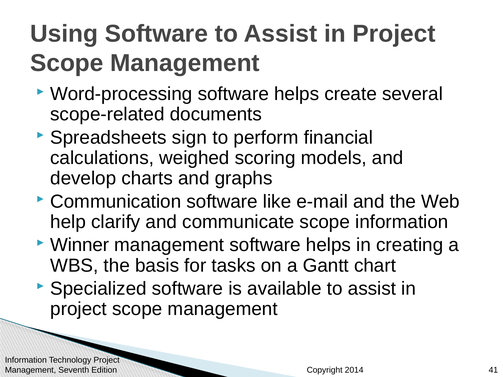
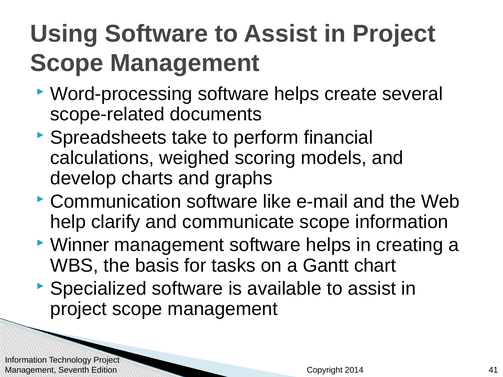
sign: sign -> take
